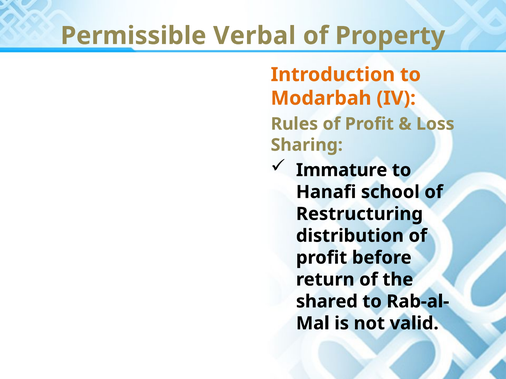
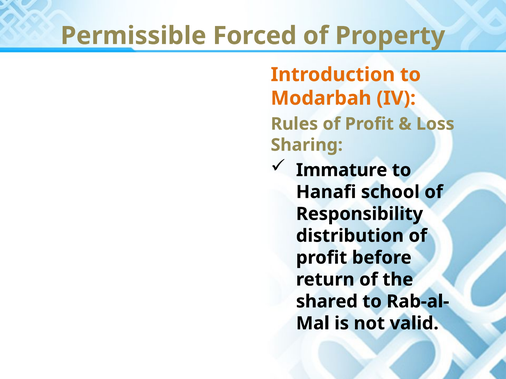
Verbal: Verbal -> Forced
Restructuring: Restructuring -> Responsibility
